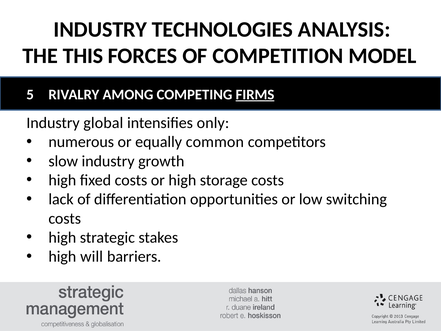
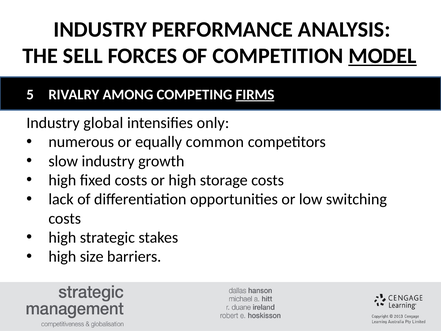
TECHNOLOGIES: TECHNOLOGIES -> PERFORMANCE
THIS: THIS -> SELL
MODEL underline: none -> present
will: will -> size
